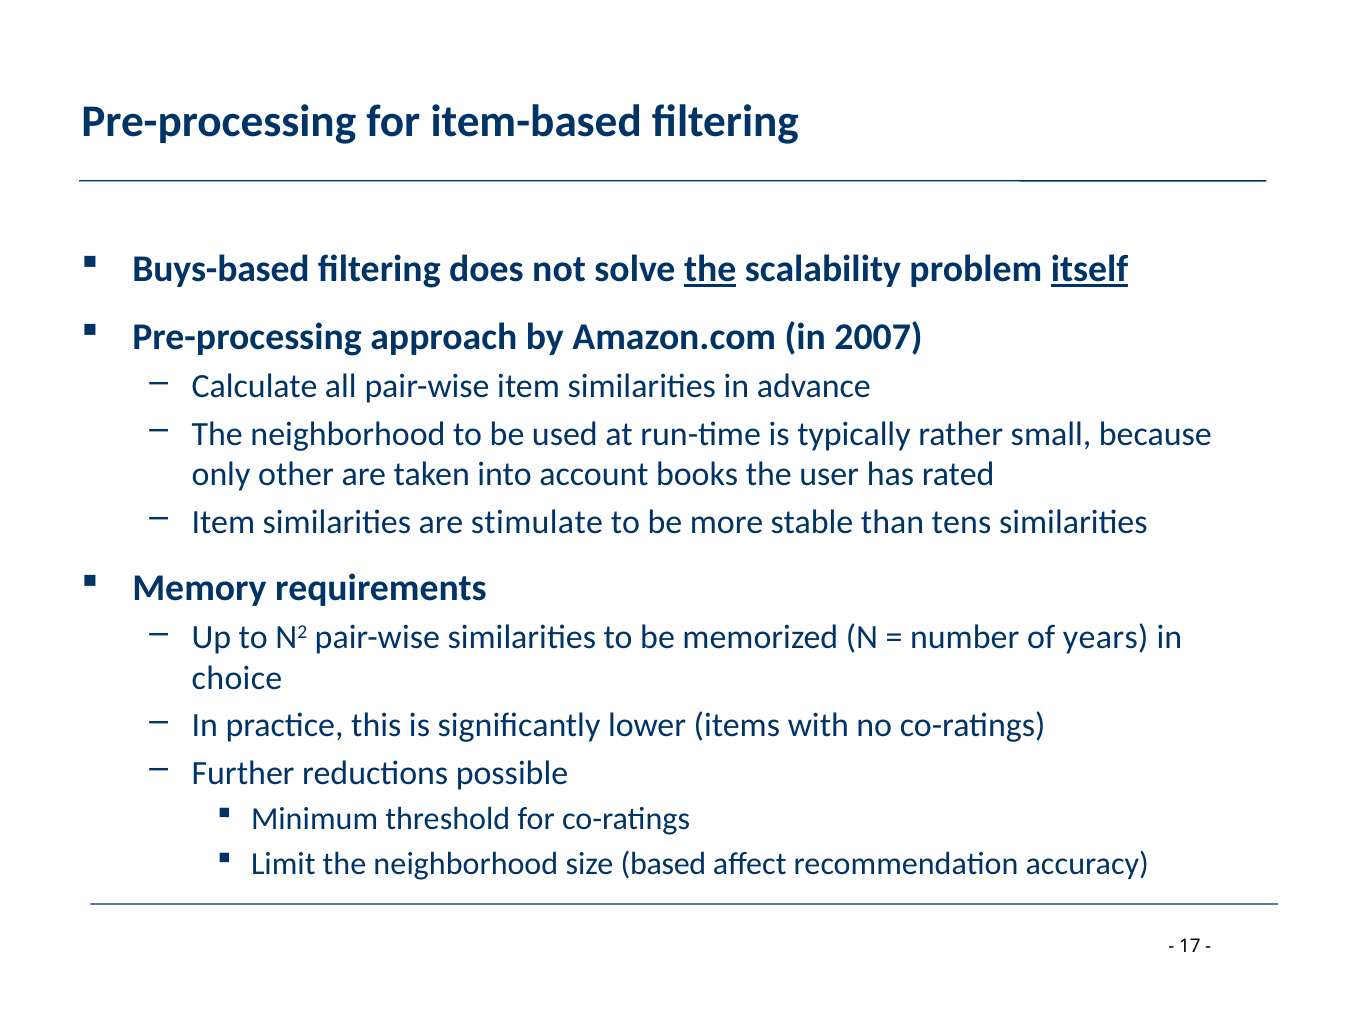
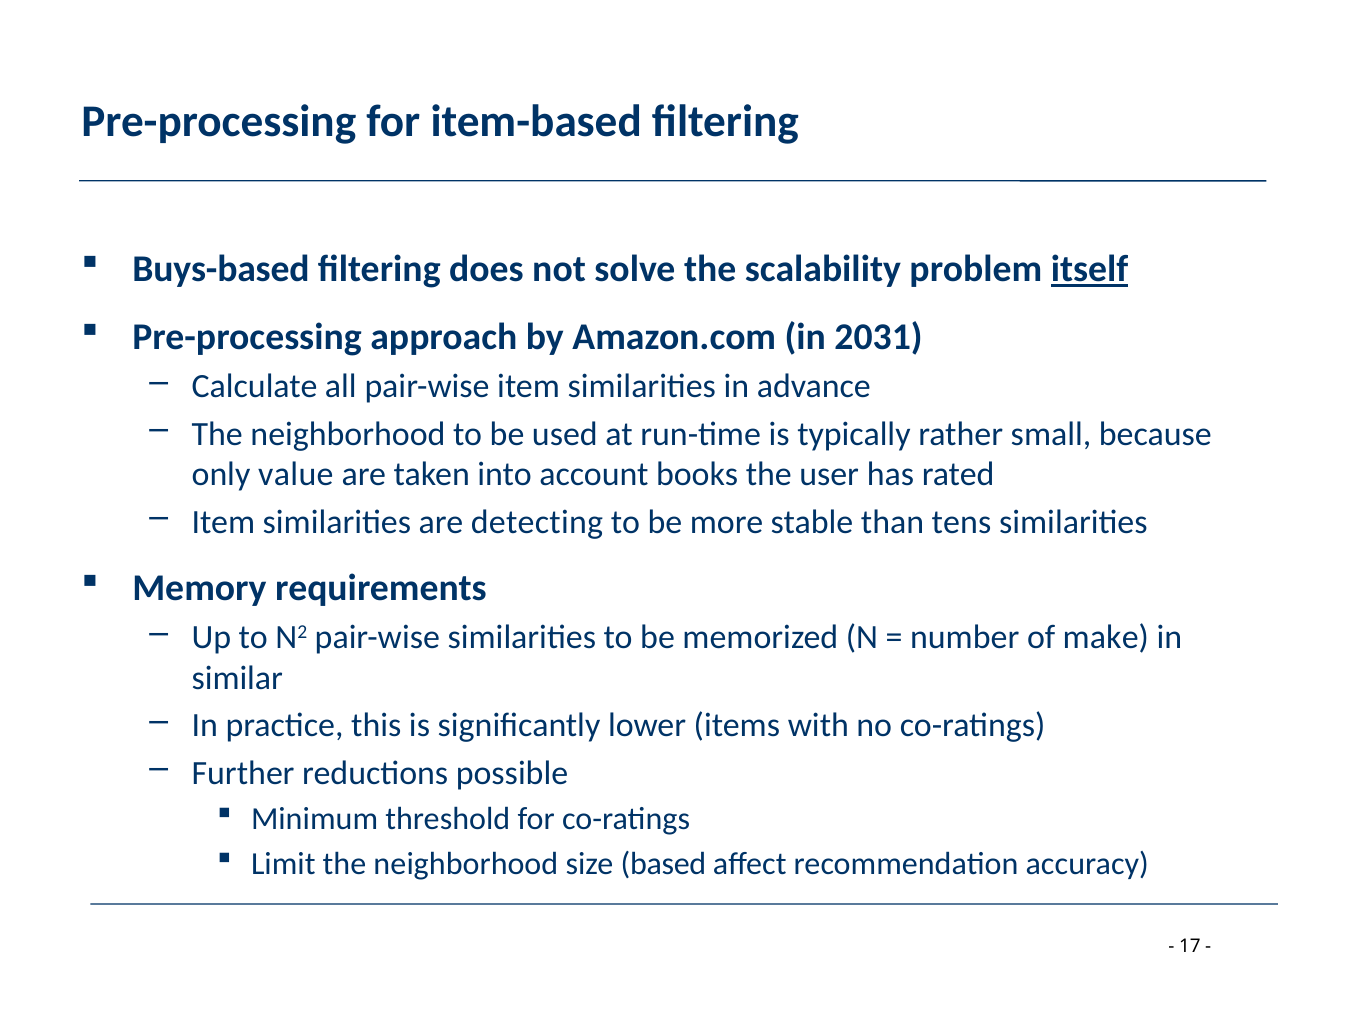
the at (710, 270) underline: present -> none
2007: 2007 -> 2031
other: other -> value
stimulate: stimulate -> detecting
years: years -> make
choice: choice -> similar
